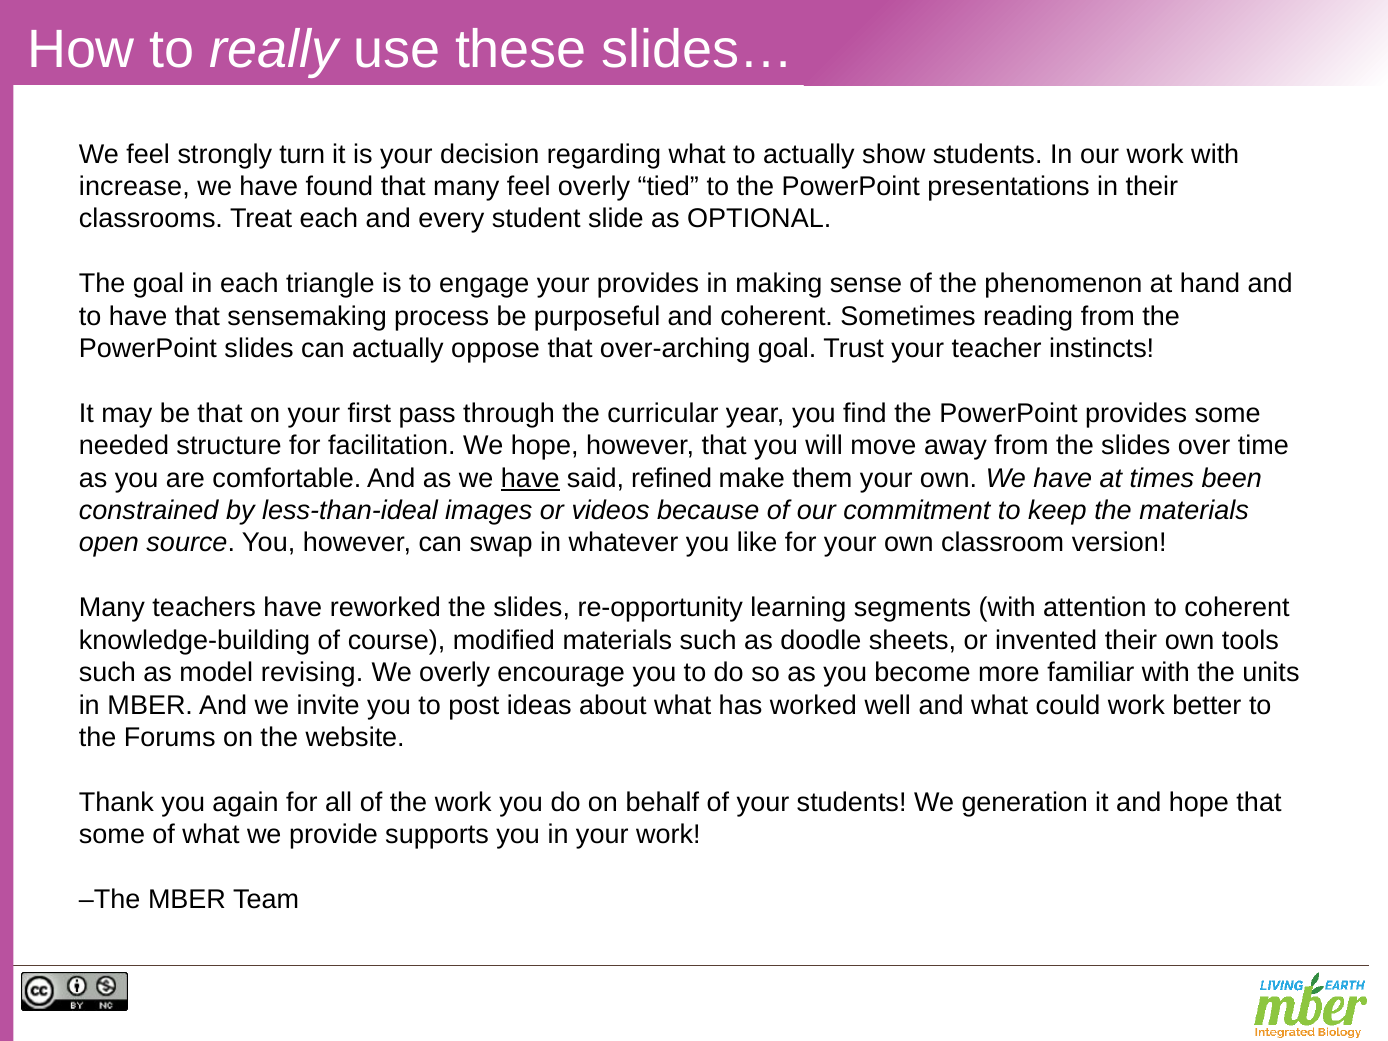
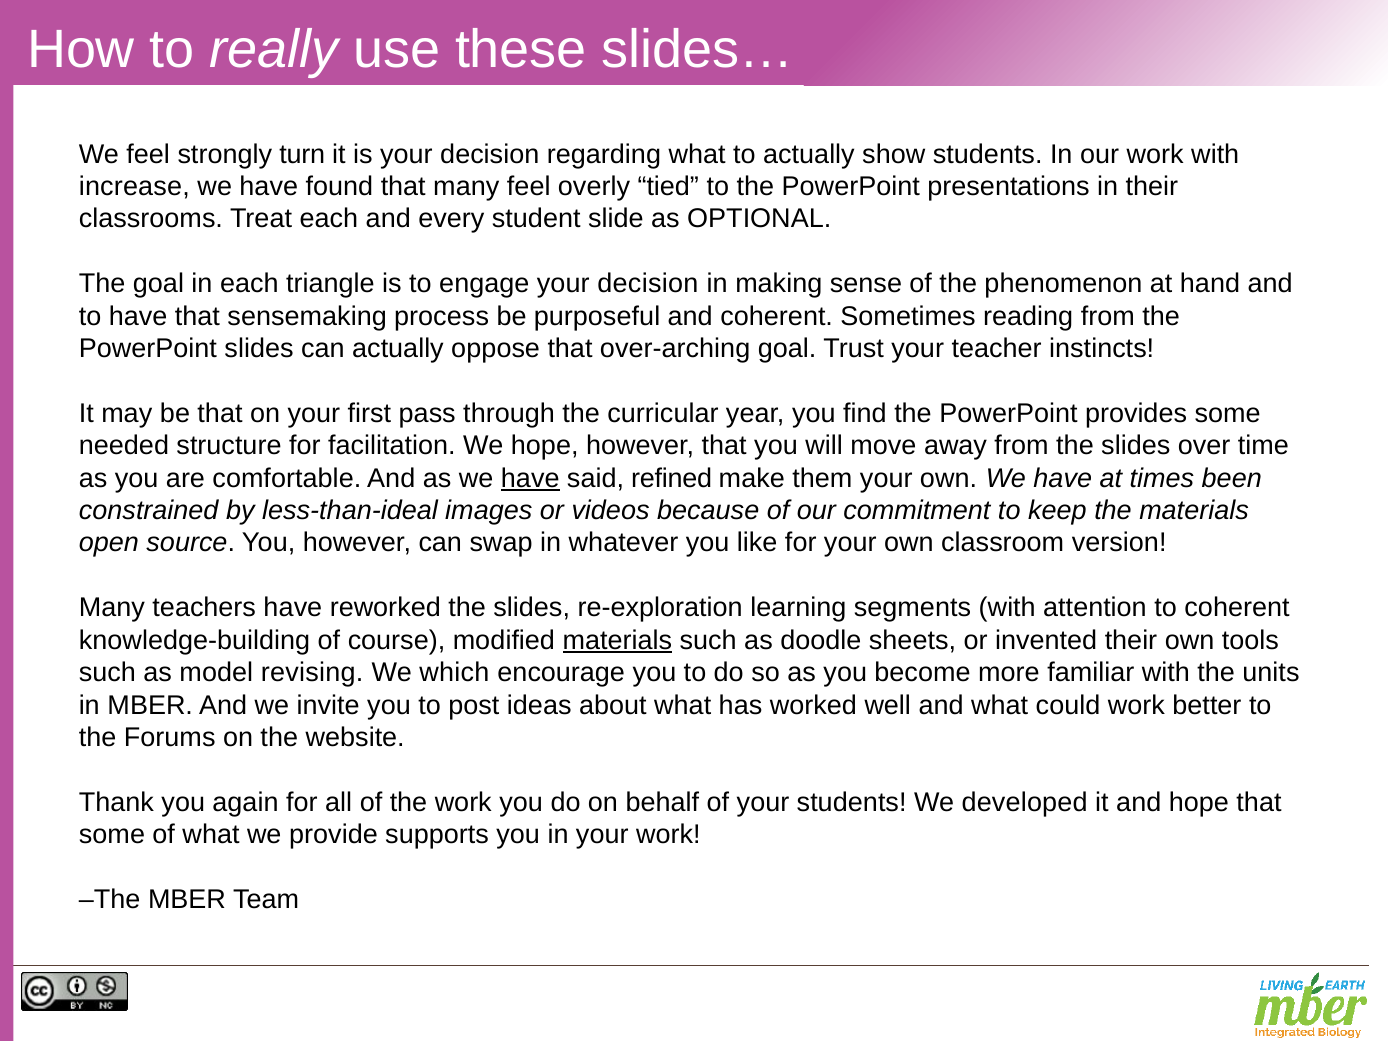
engage your provides: provides -> decision
re-opportunity: re-opportunity -> re-exploration
materials at (617, 640) underline: none -> present
We overly: overly -> which
generation: generation -> developed
